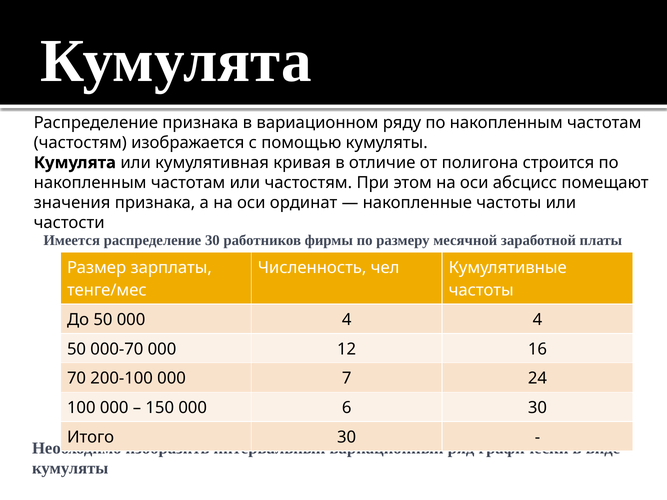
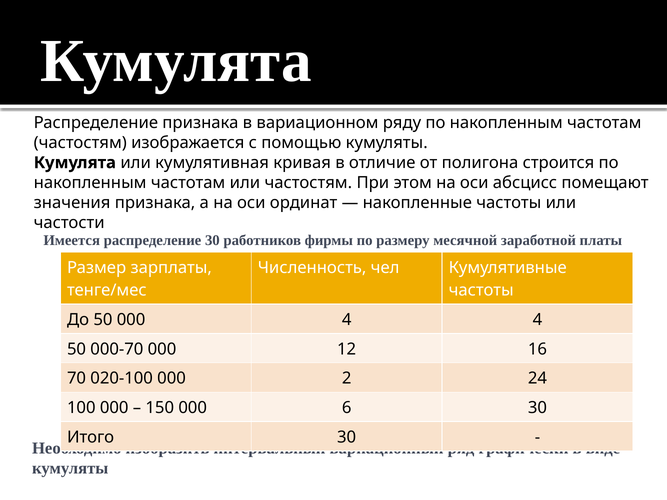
200-100: 200-100 -> 020-100
7: 7 -> 2
